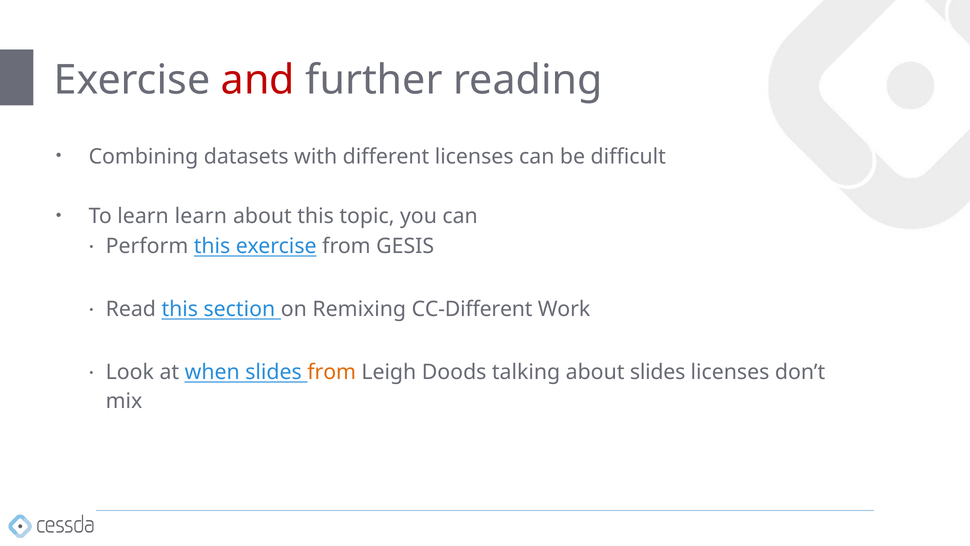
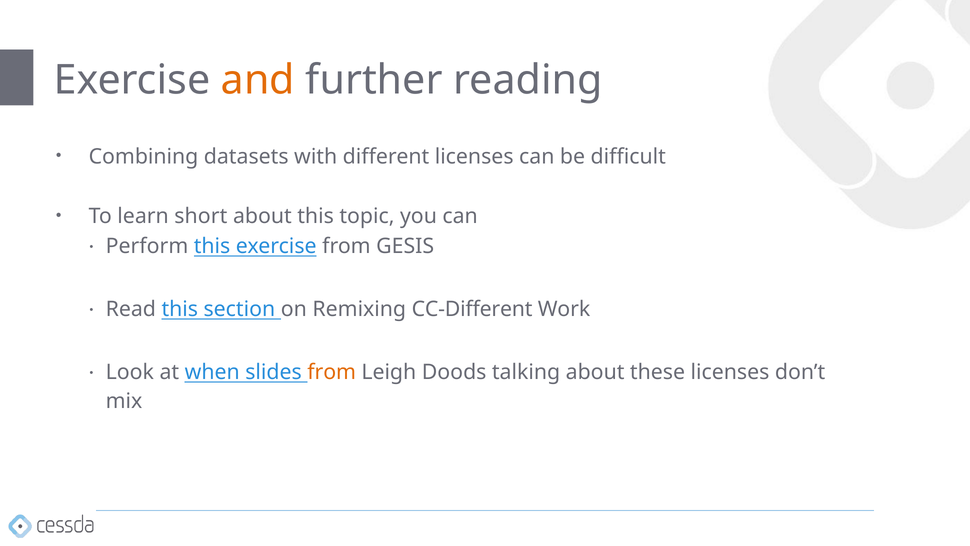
and colour: red -> orange
learn learn: learn -> short
about slides: slides -> these
